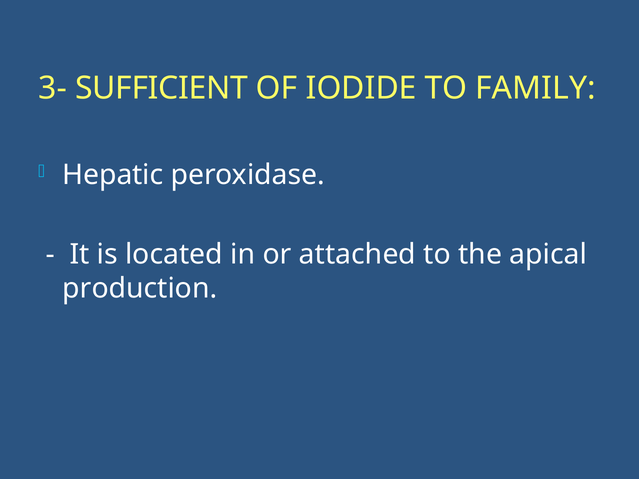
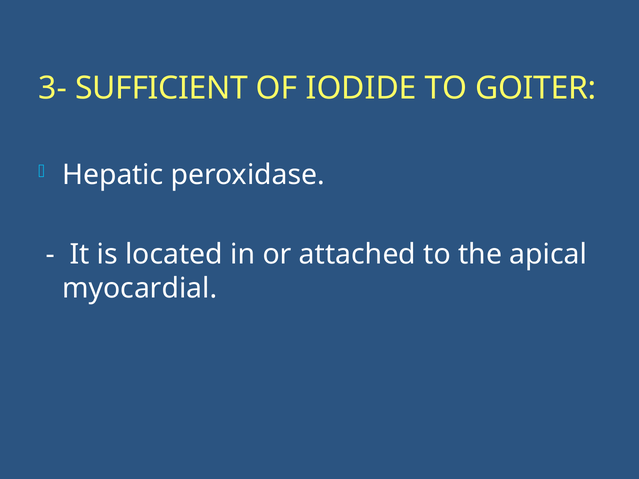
FAMILY: FAMILY -> GOITER
production: production -> myocardial
